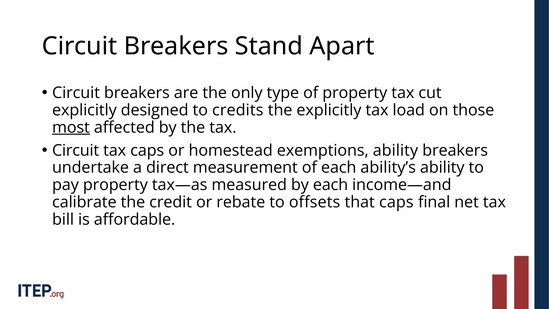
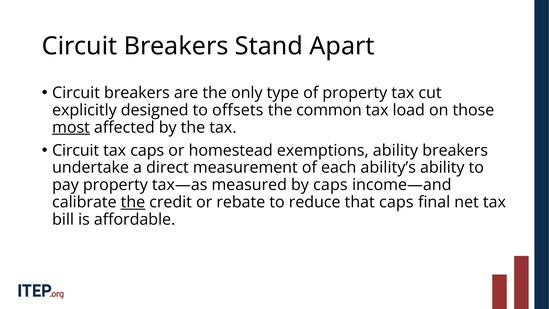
credits: credits -> offsets
the explicitly: explicitly -> common
by each: each -> caps
the at (133, 202) underline: none -> present
offsets: offsets -> reduce
